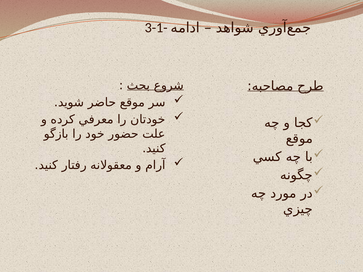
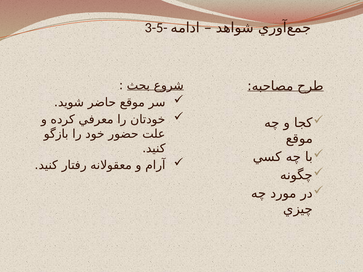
3-1-: 3-1- -> 3-5-
